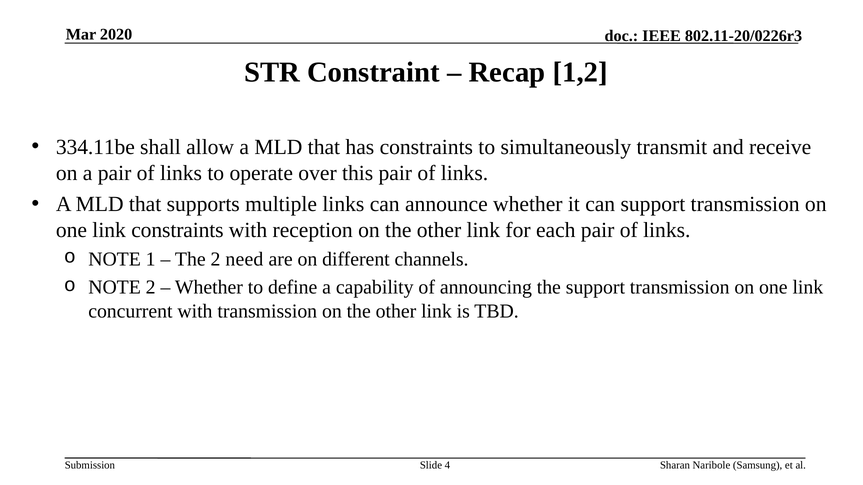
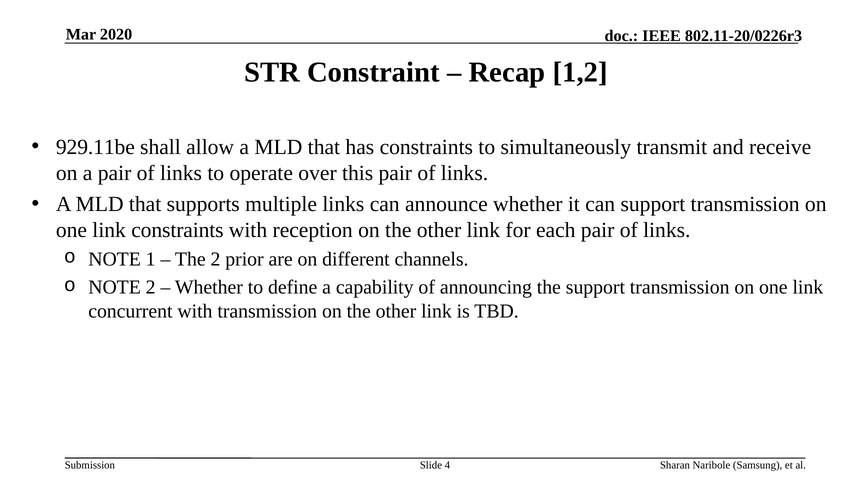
334.11be: 334.11be -> 929.11be
need: need -> prior
